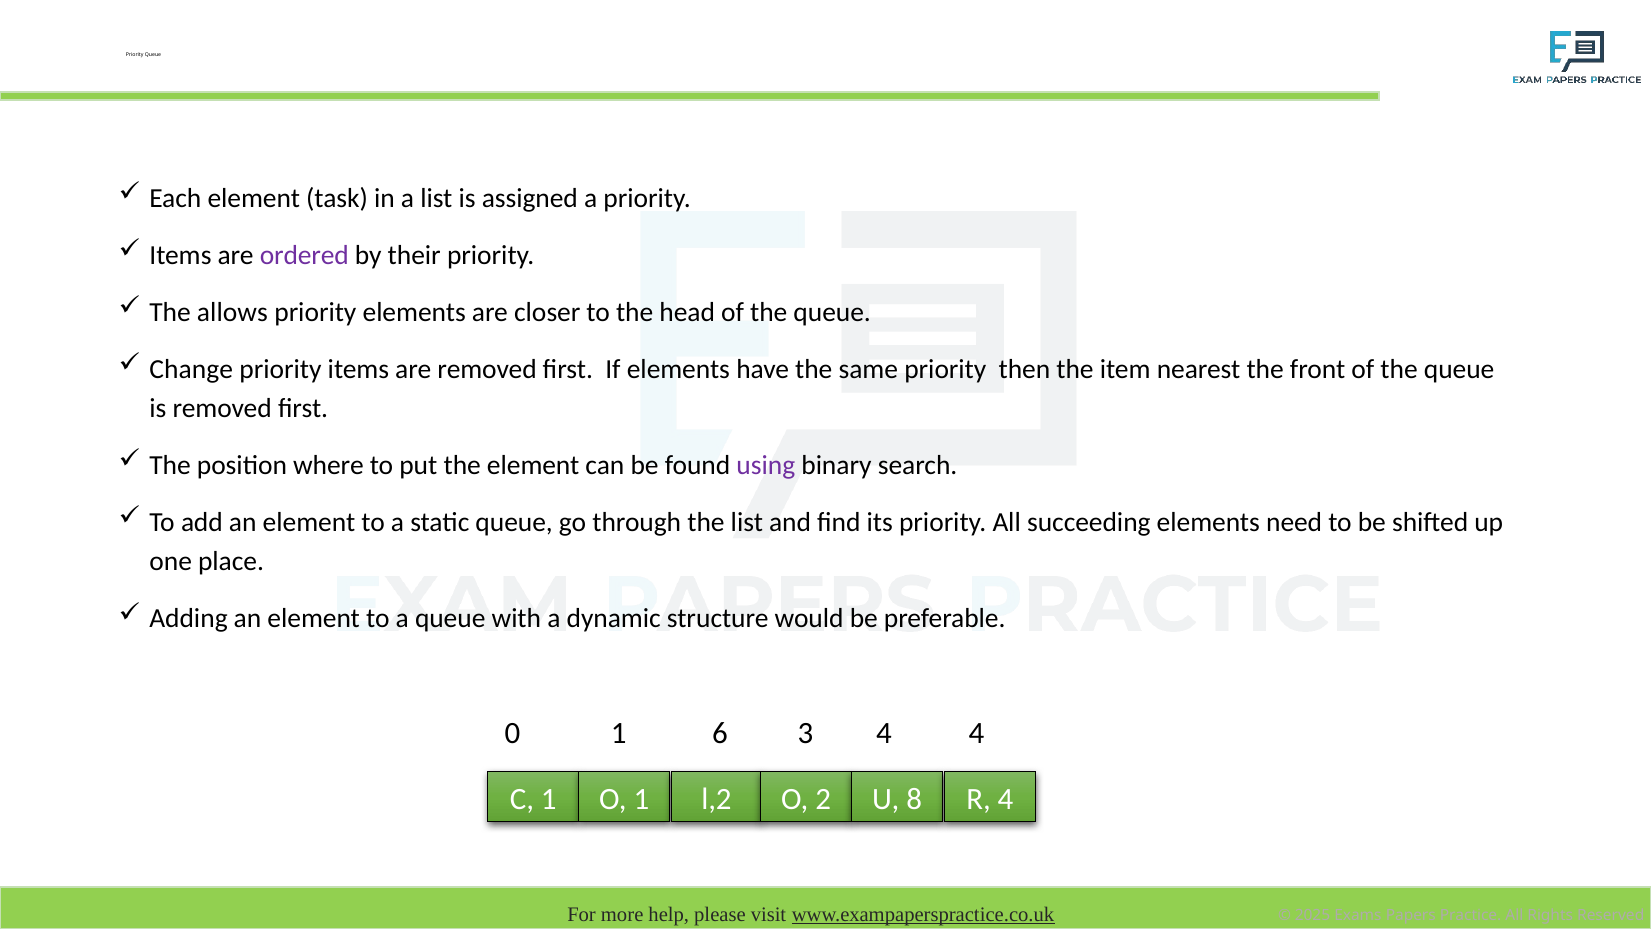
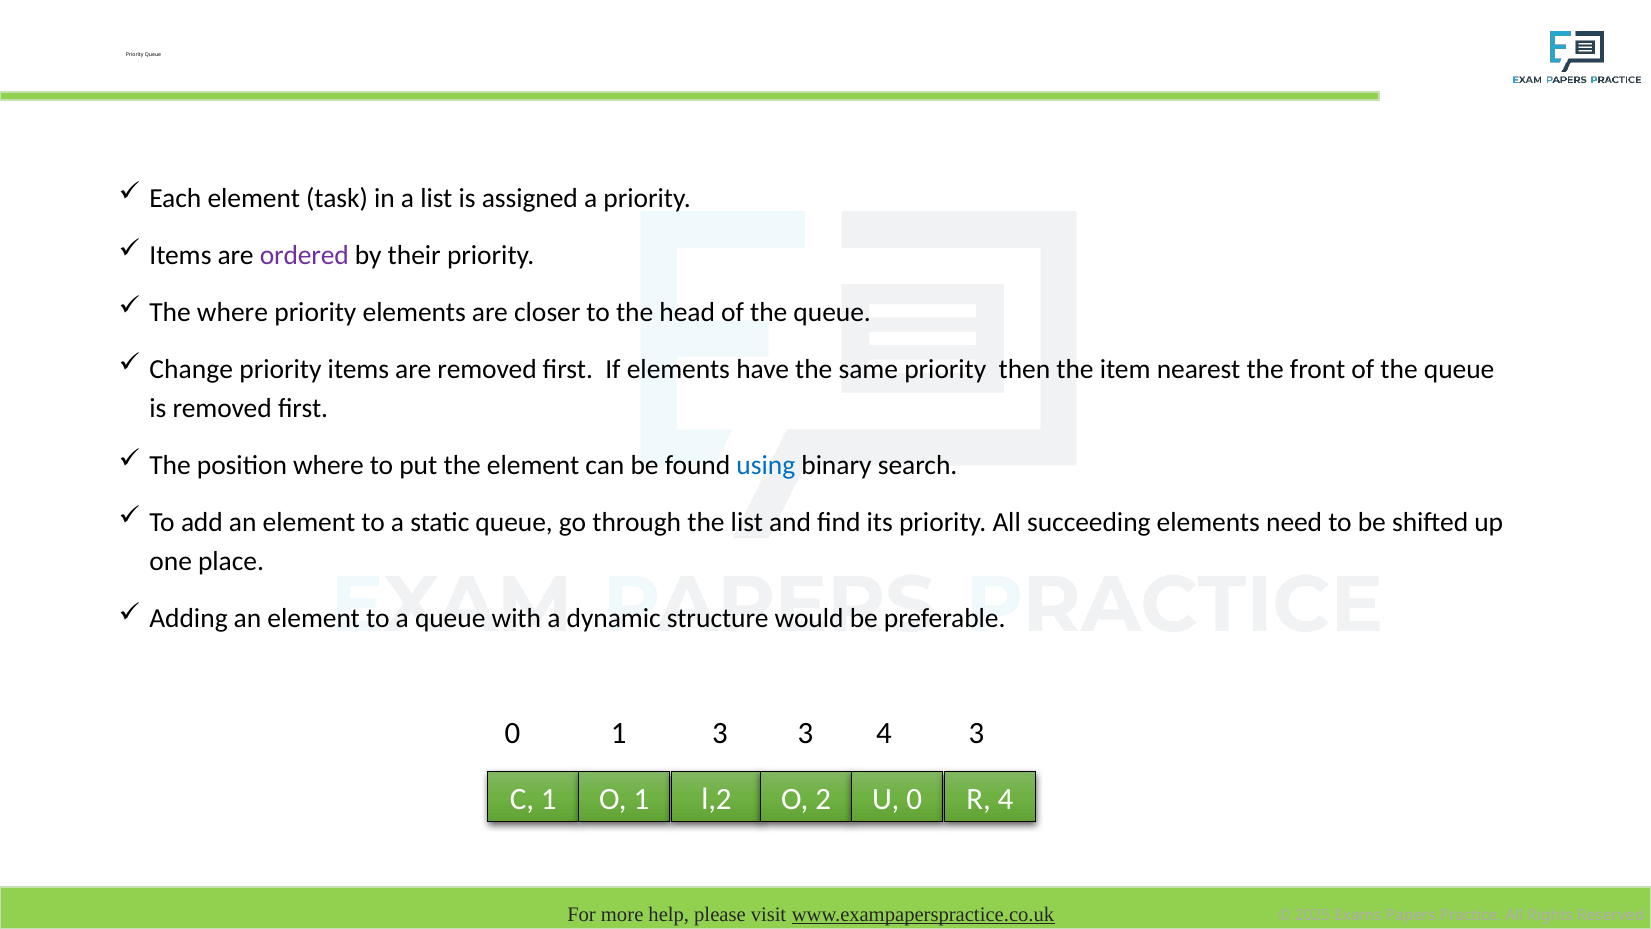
The allows: allows -> where
using colour: purple -> blue
1 6: 6 -> 3
4 4: 4 -> 3
U 8: 8 -> 0
